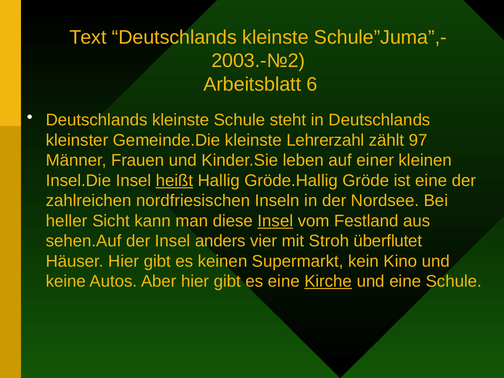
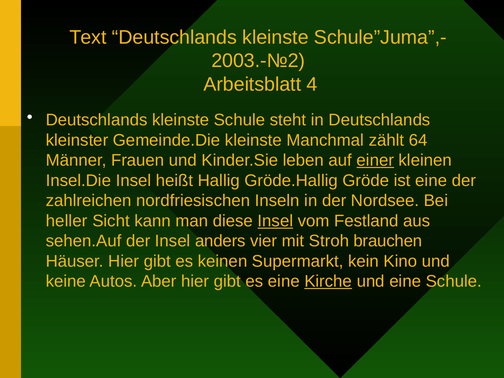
6: 6 -> 4
Lehrerzahl: Lehrerzahl -> Manchmal
97: 97 -> 64
einer underline: none -> present
heißt underline: present -> none
überflutet: überflutet -> brauchen
